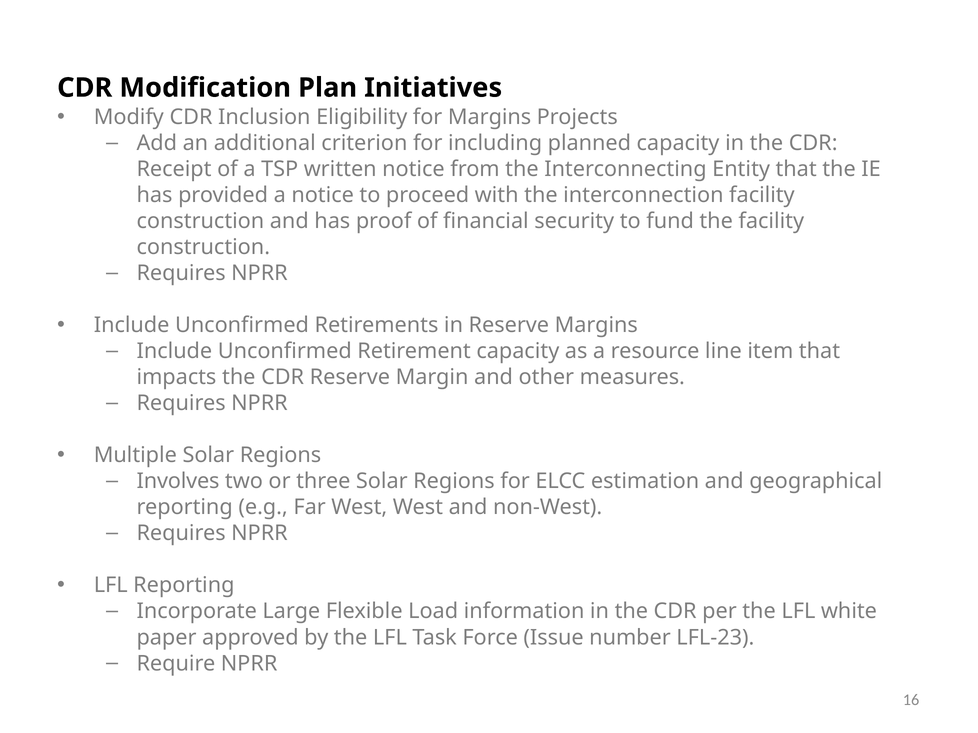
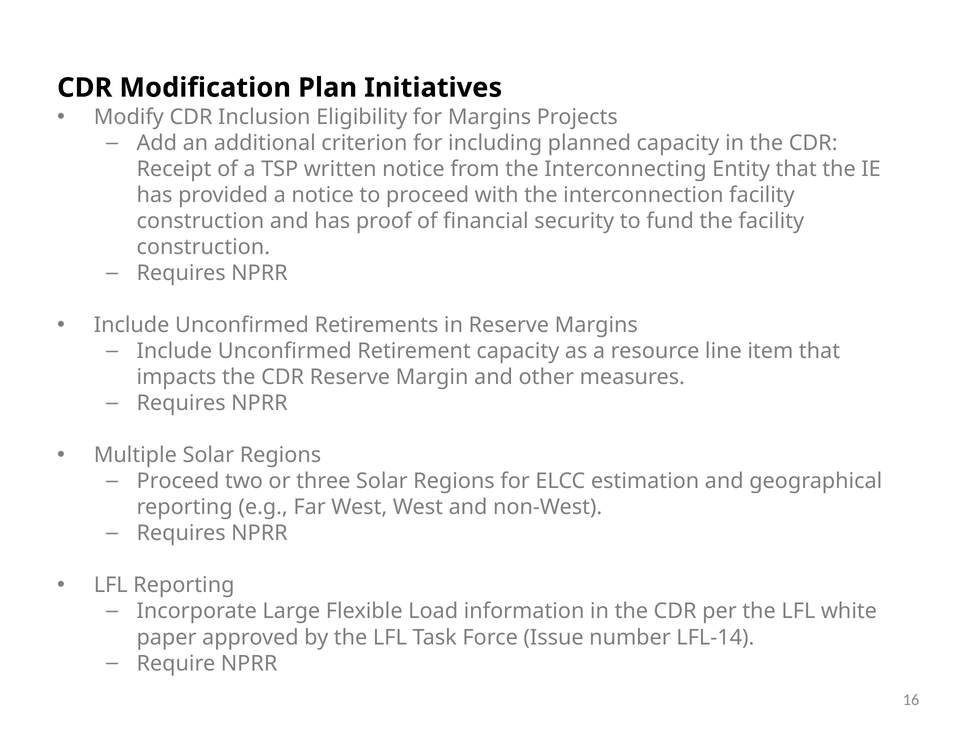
Involves at (178, 482): Involves -> Proceed
LFL-23: LFL-23 -> LFL-14
